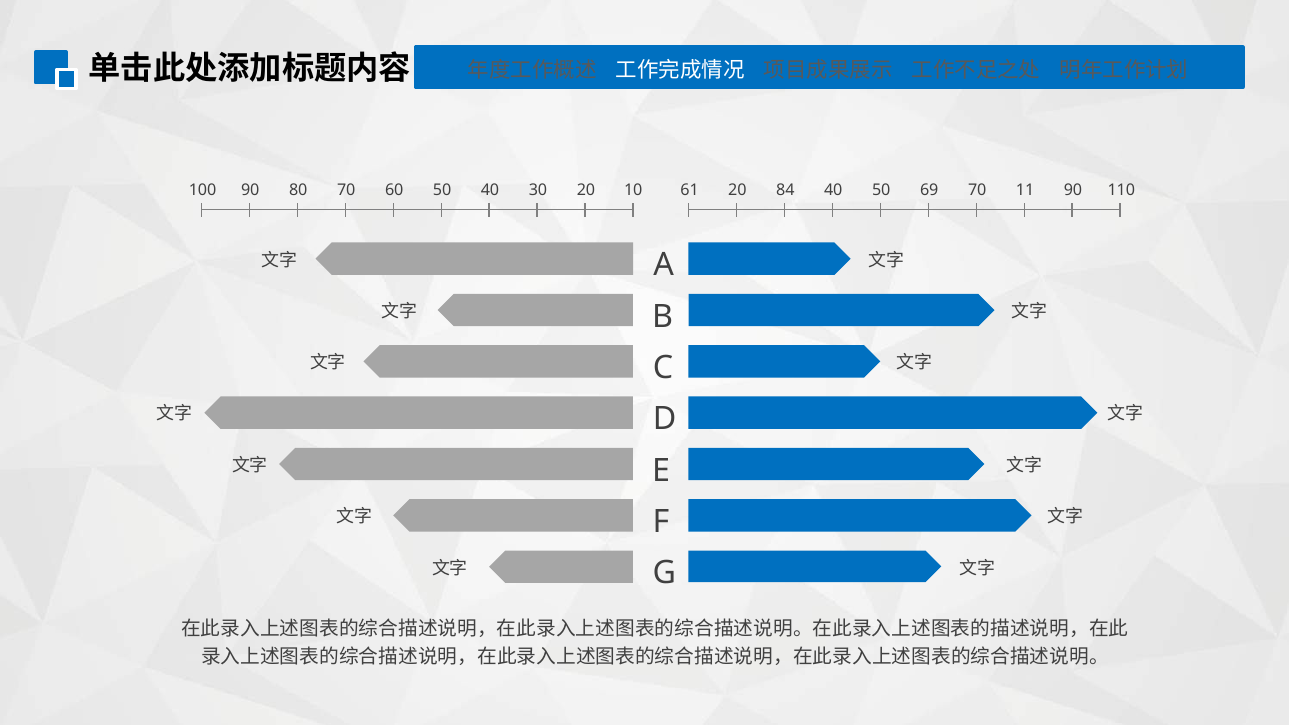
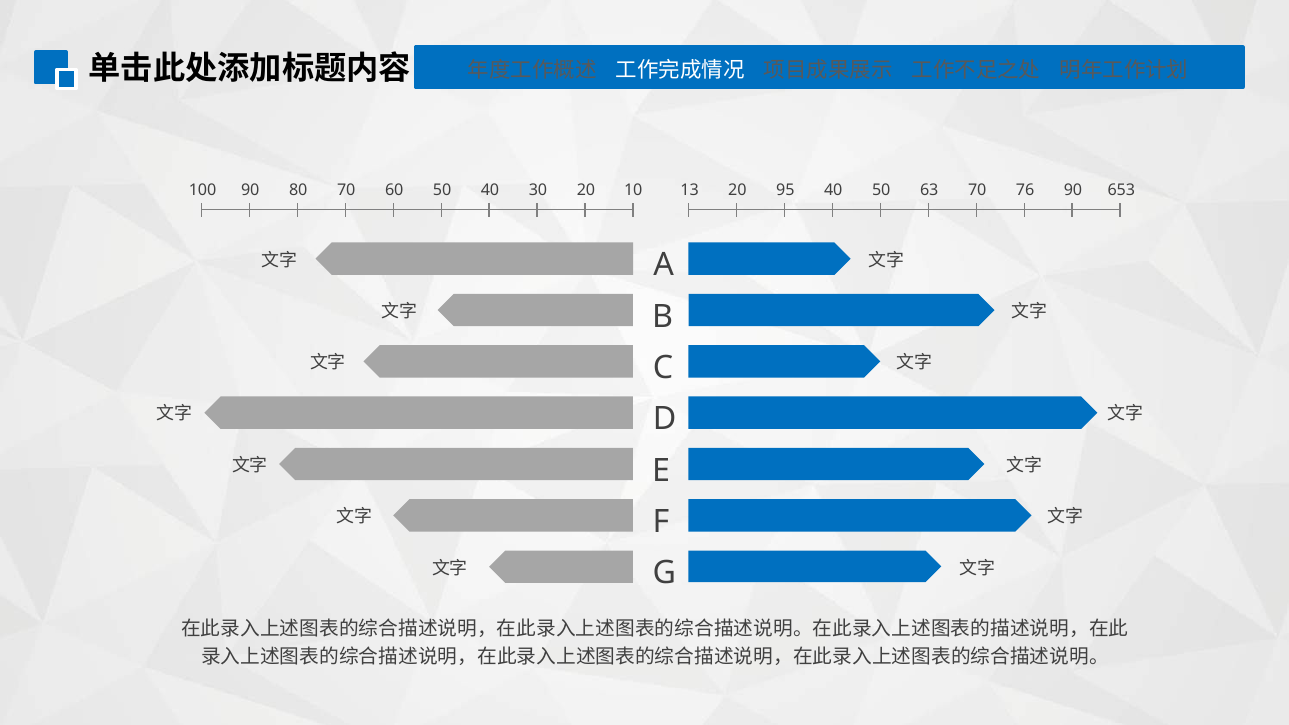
61: 61 -> 13
84: 84 -> 95
69: 69 -> 63
11: 11 -> 76
110: 110 -> 653
